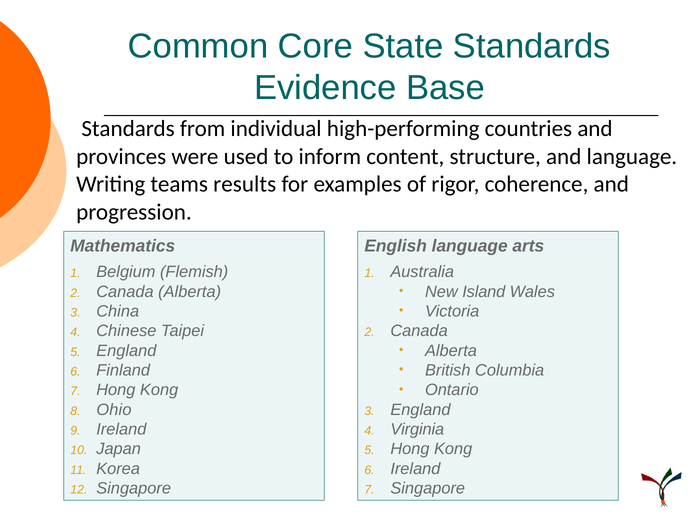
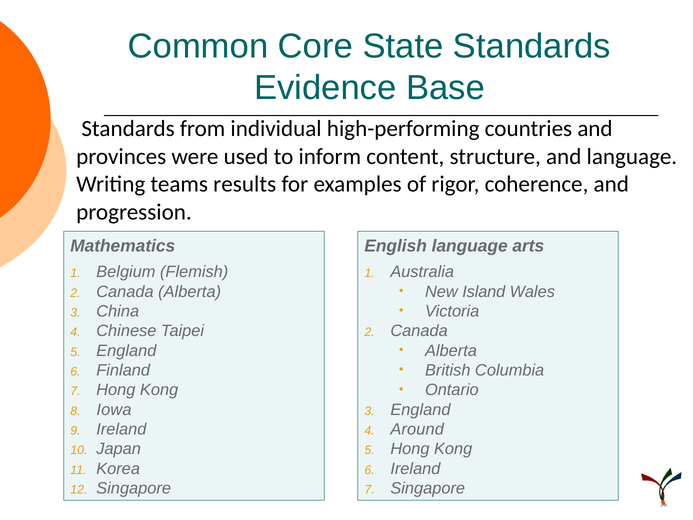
Ohio: Ohio -> Iowa
Virginia: Virginia -> Around
